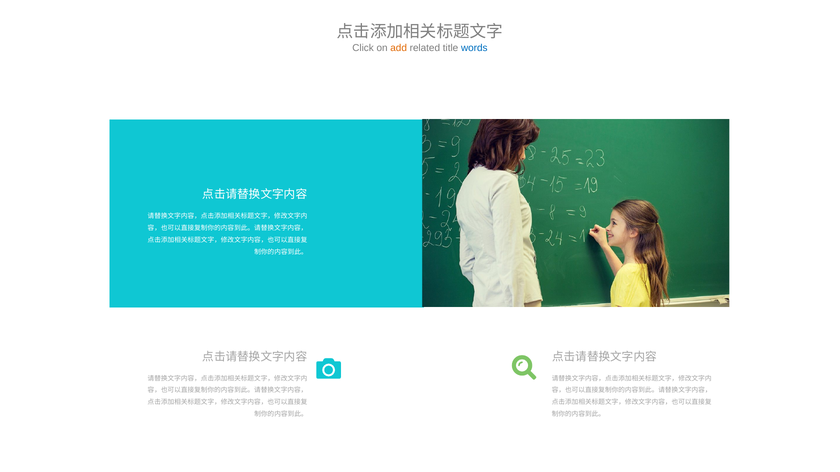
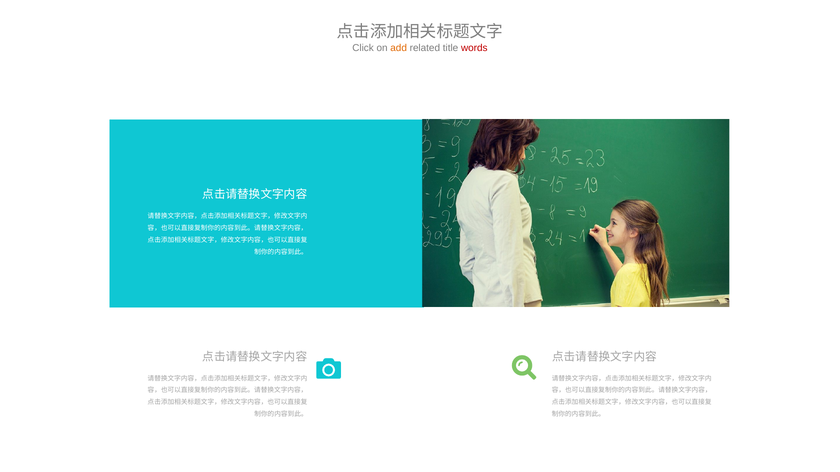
words colour: blue -> red
